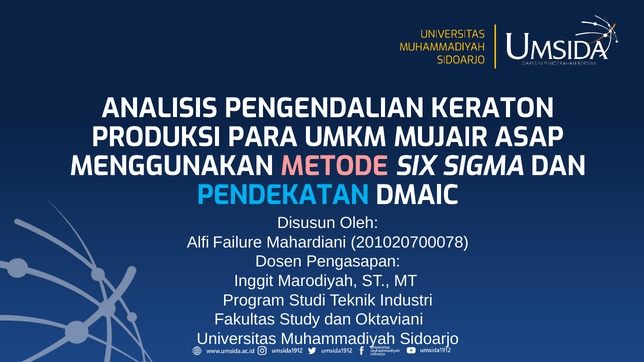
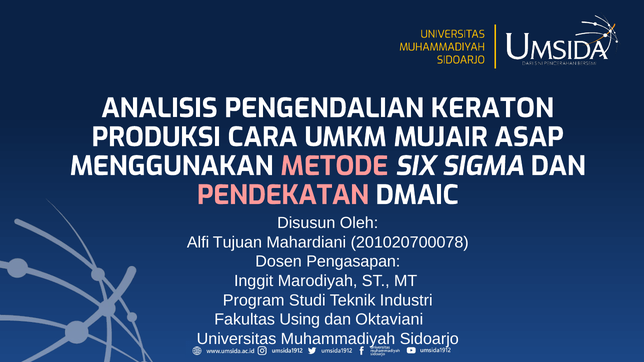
PARA: PARA -> CARA
PENDEKATAN colour: light blue -> pink
Failure: Failure -> Tujuan
Study: Study -> Using
